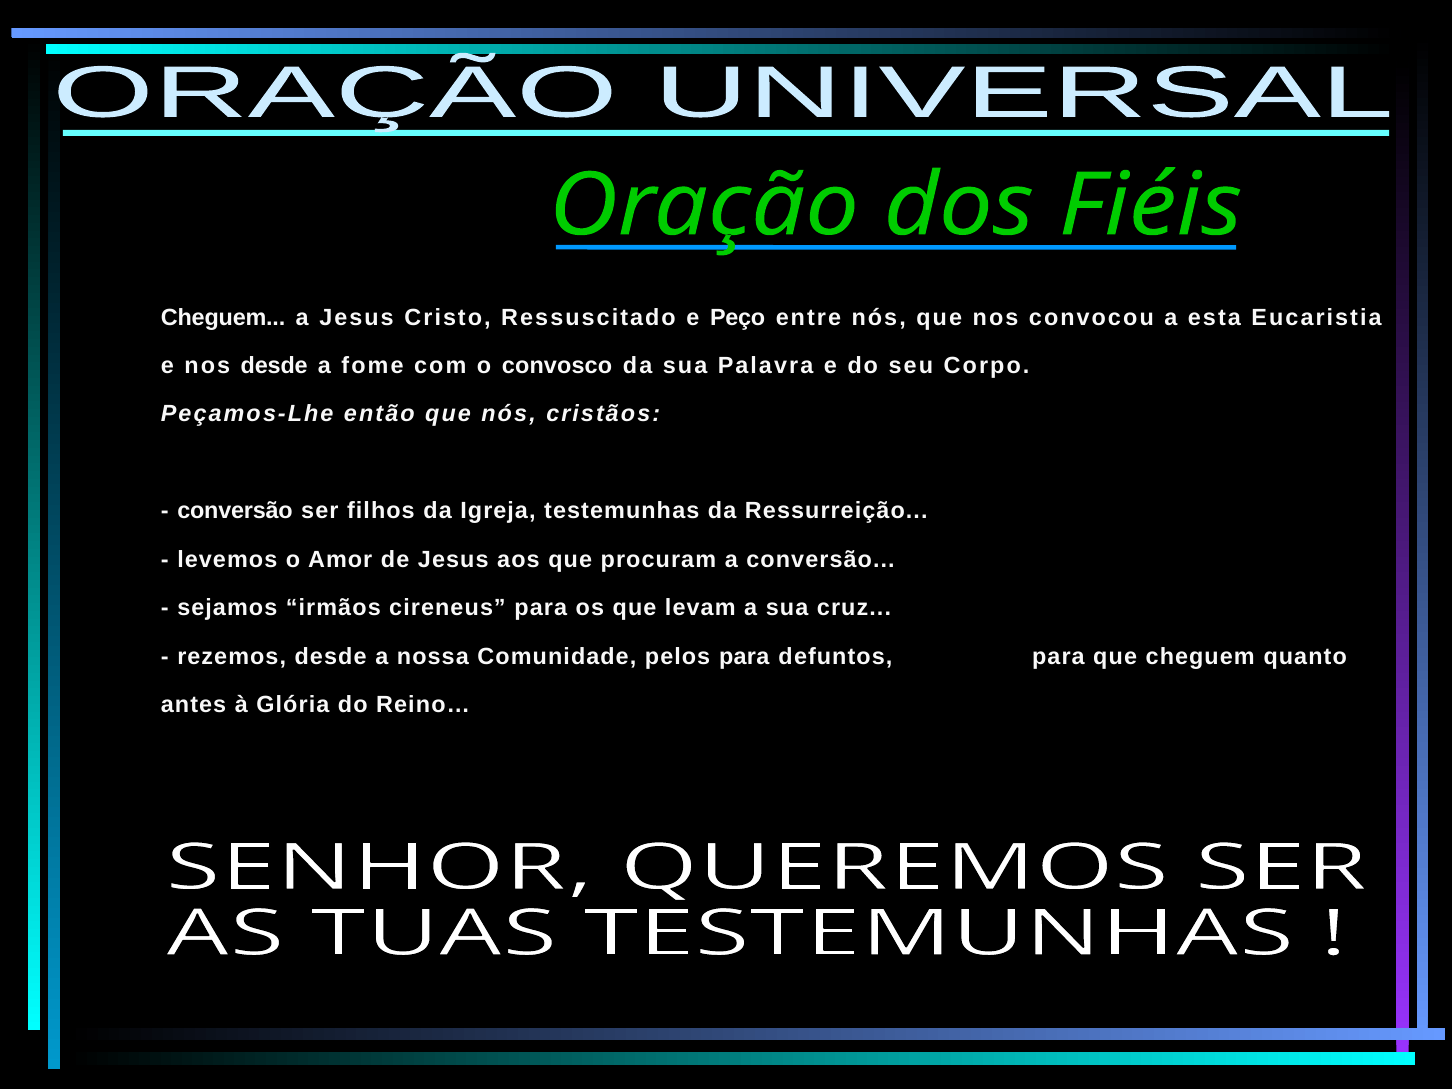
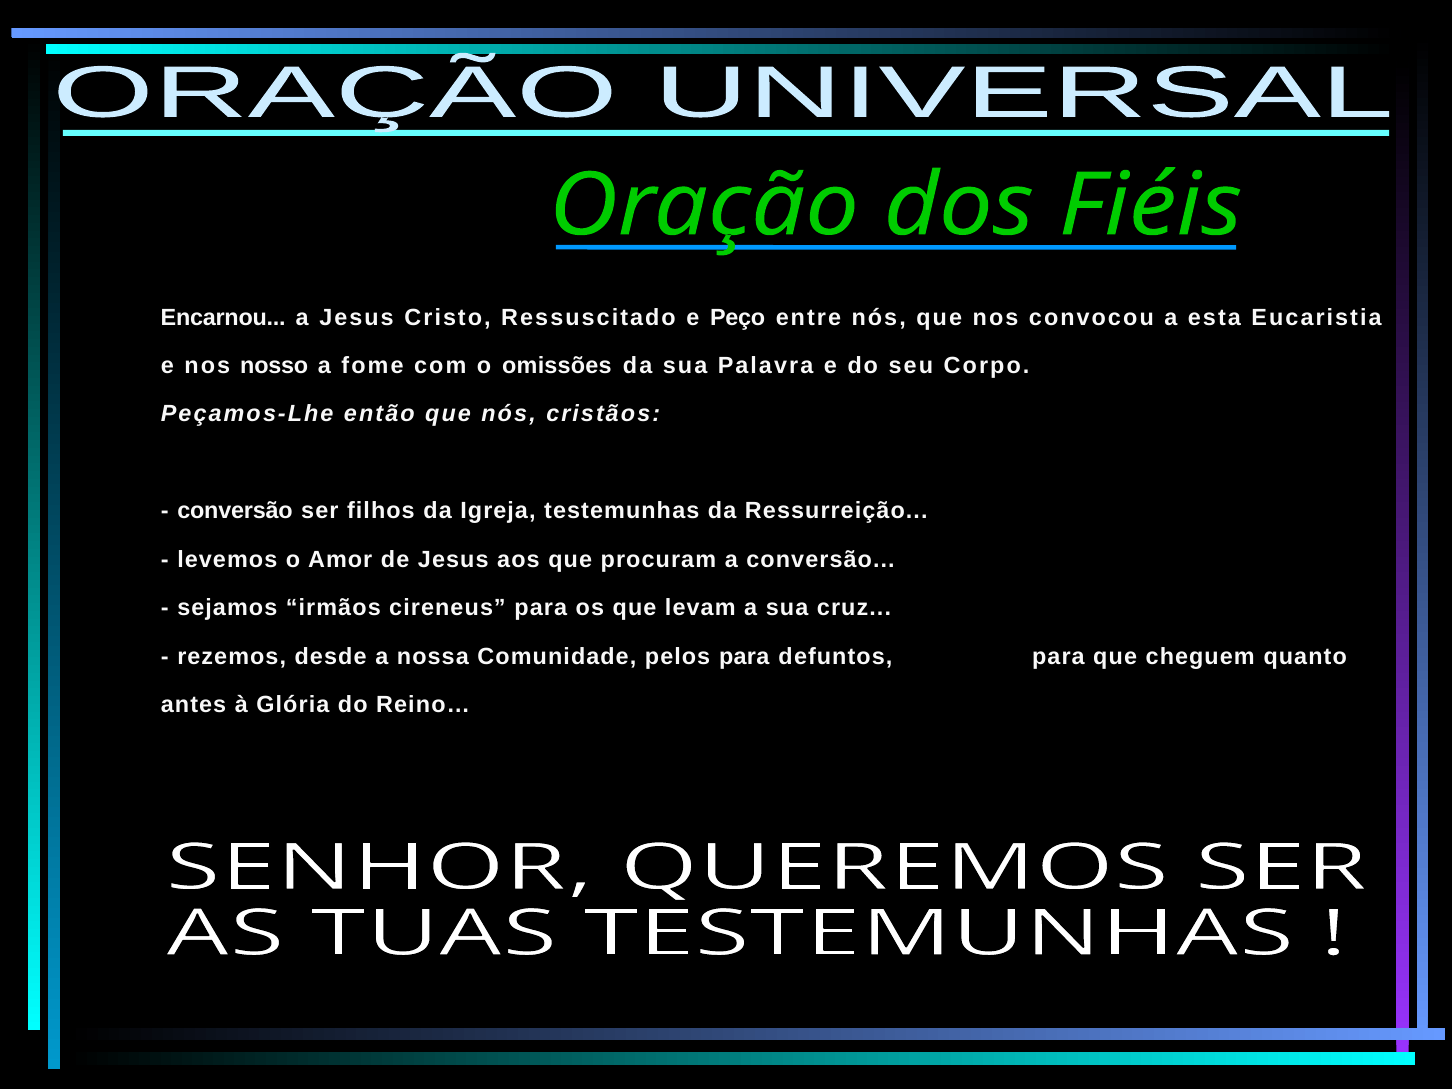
Cheguem at (223, 317): Cheguem -> Encarnou
nos desde: desde -> nosso
convosco: convosco -> omissões
